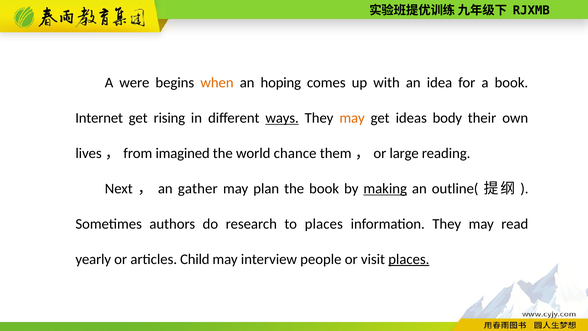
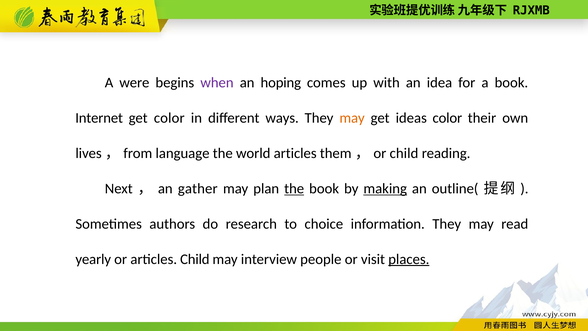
when colour: orange -> purple
get rising: rising -> color
ways underline: present -> none
ideas body: body -> color
imagined: imagined -> language
world chance: chance -> articles
them，or large: large -> child
the at (294, 188) underline: none -> present
to places: places -> choice
